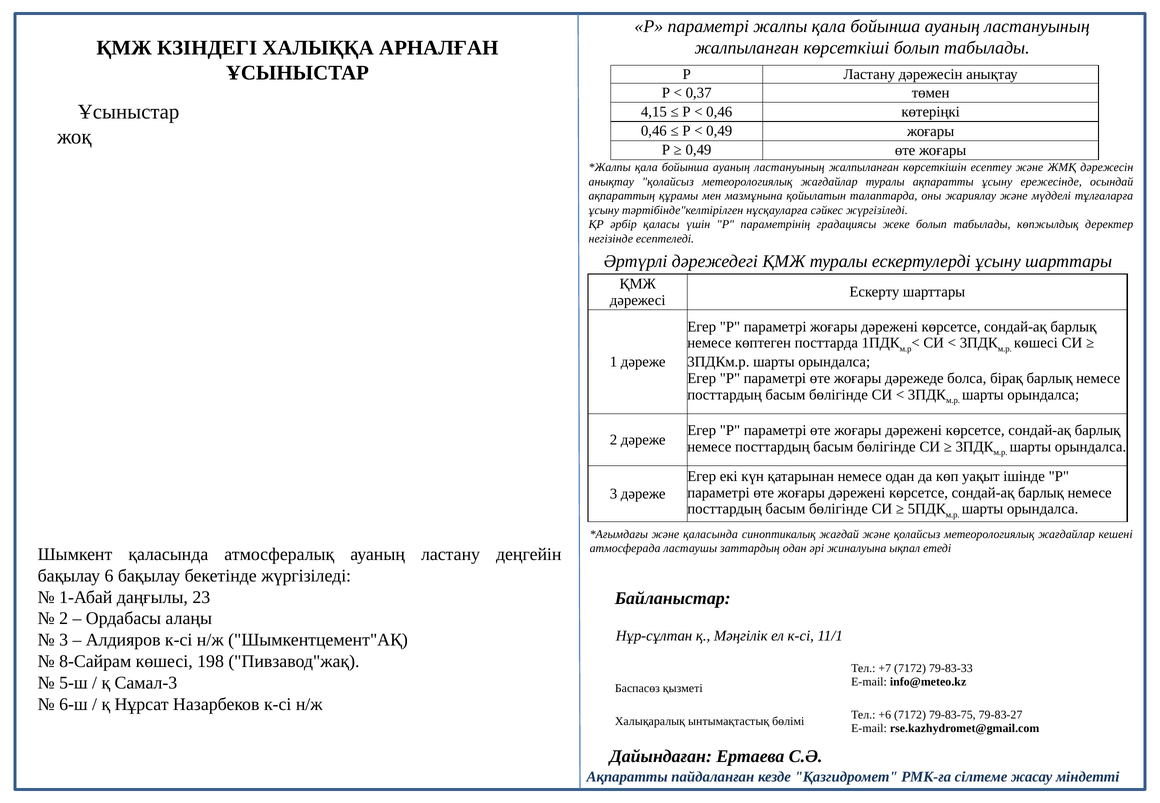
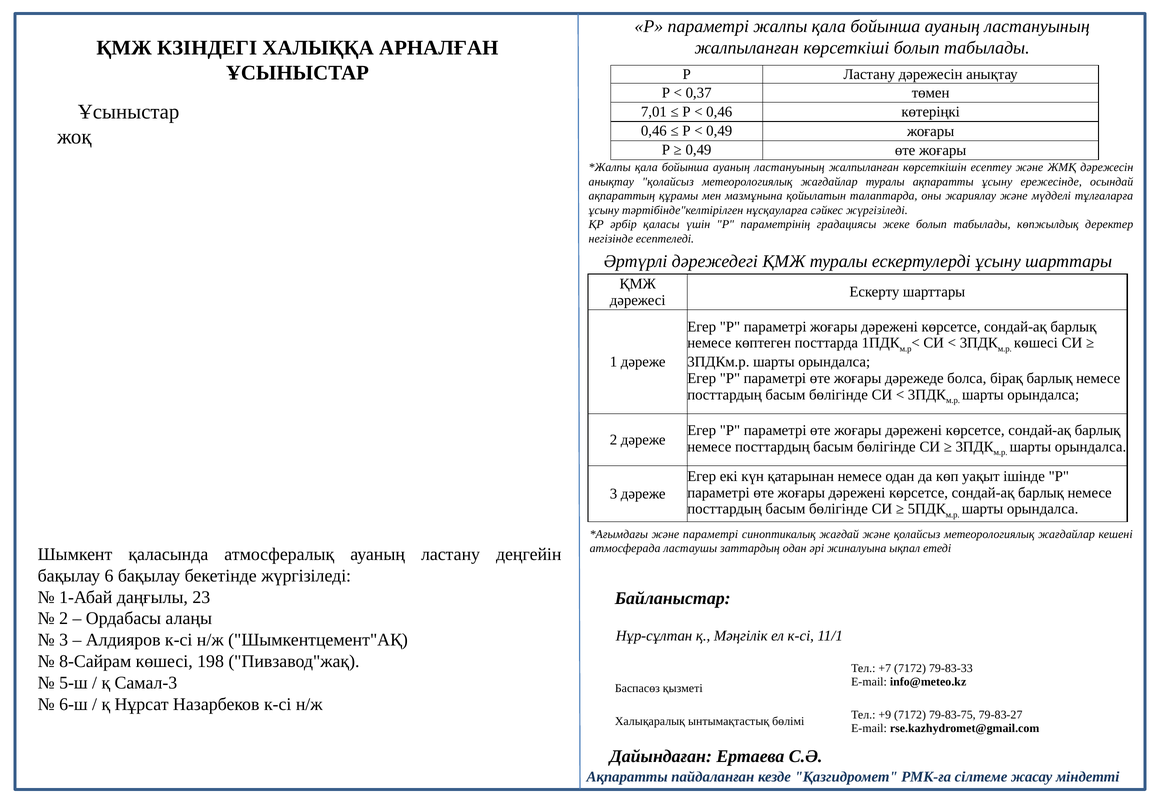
4,15: 4,15 -> 7,01
және қаласында: қаласында -> параметрі
+6: +6 -> +9
